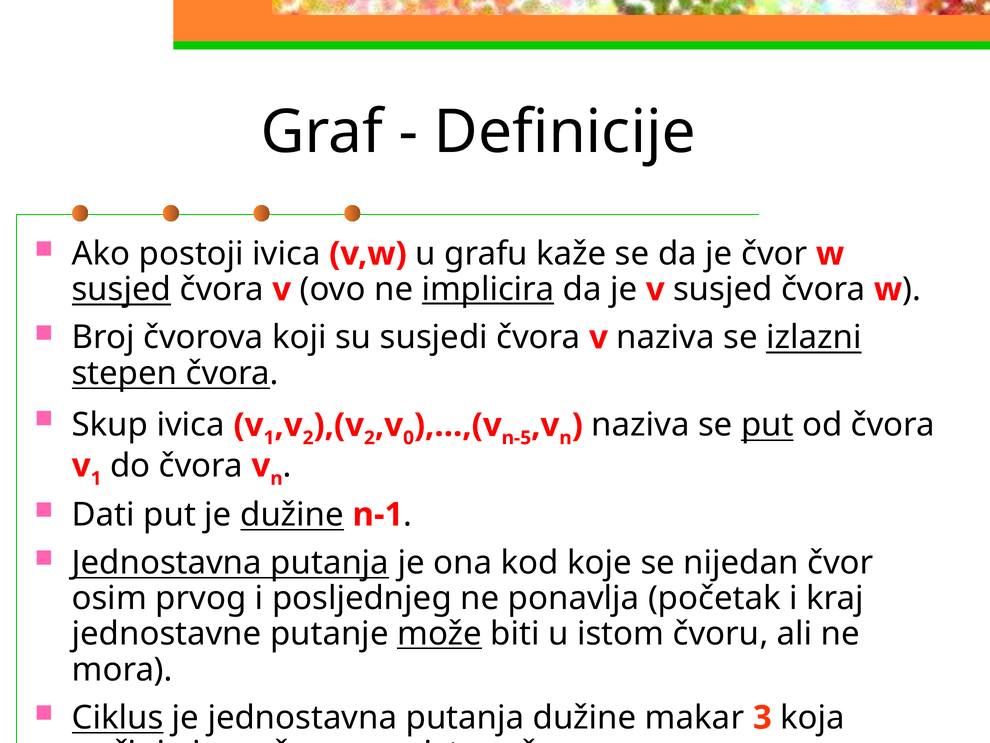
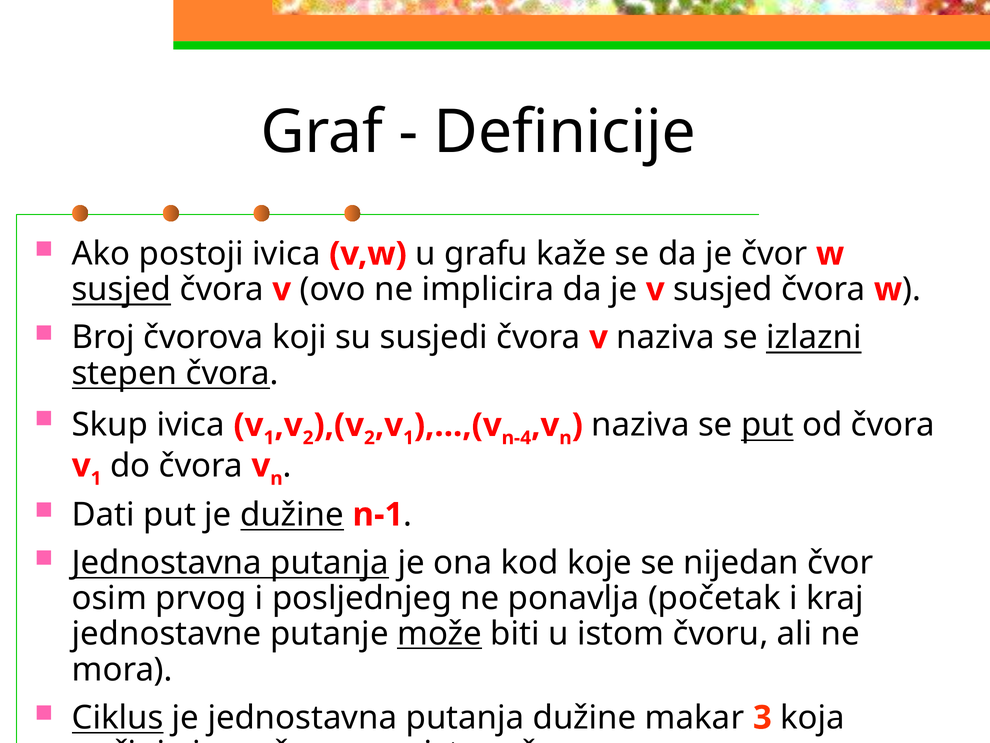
implicira underline: present -> none
0 at (409, 438): 0 -> 1
n-5: n-5 -> n-4
